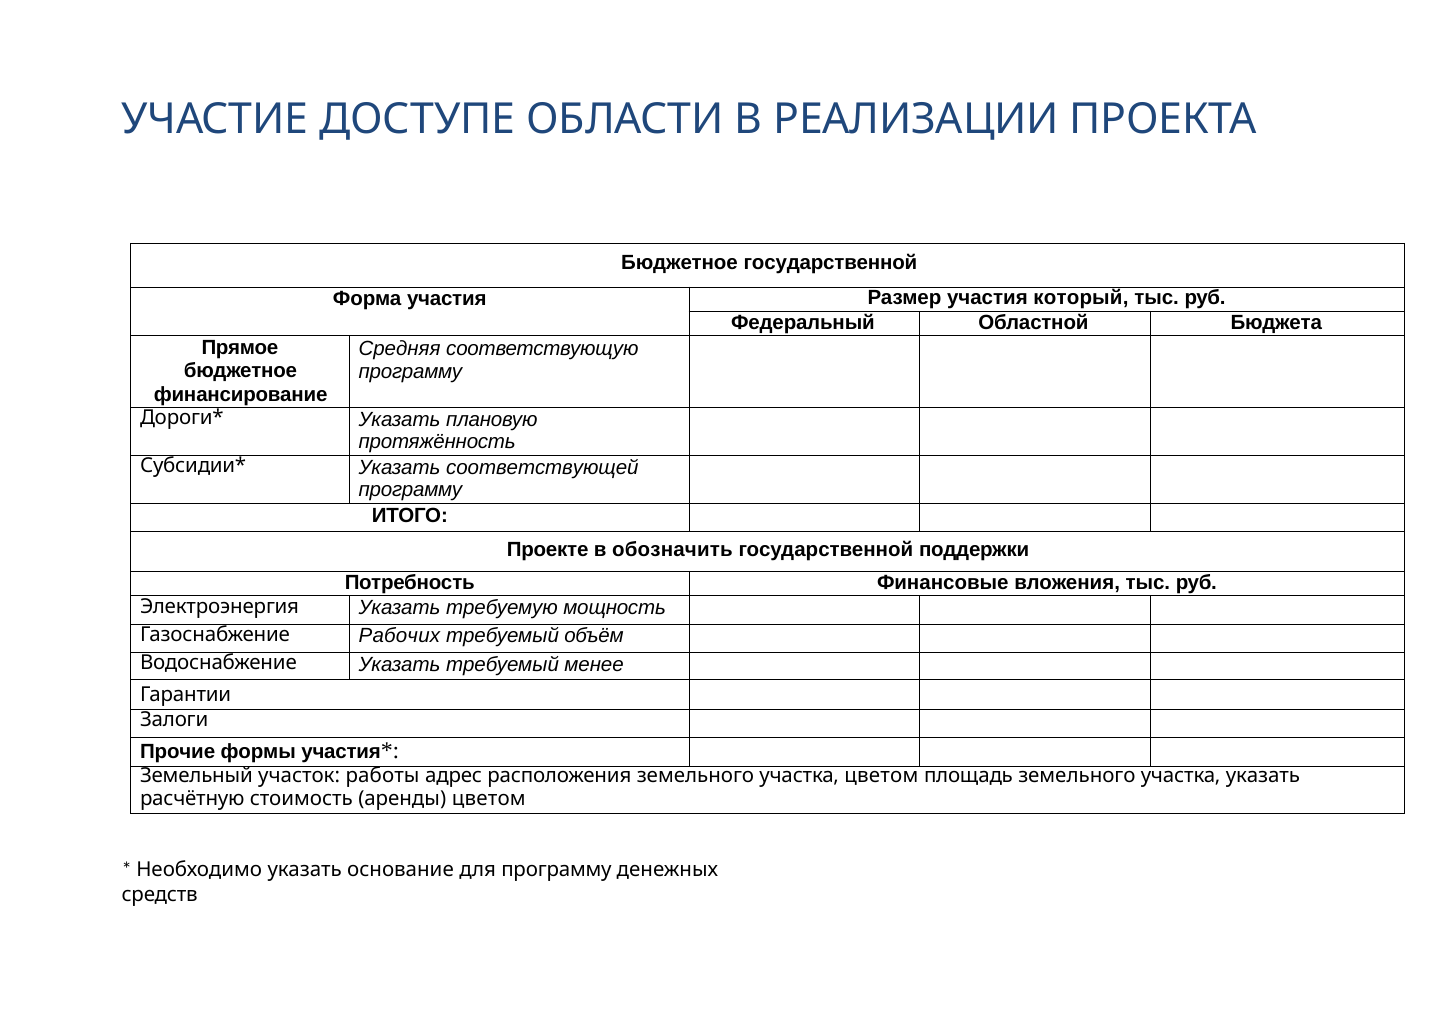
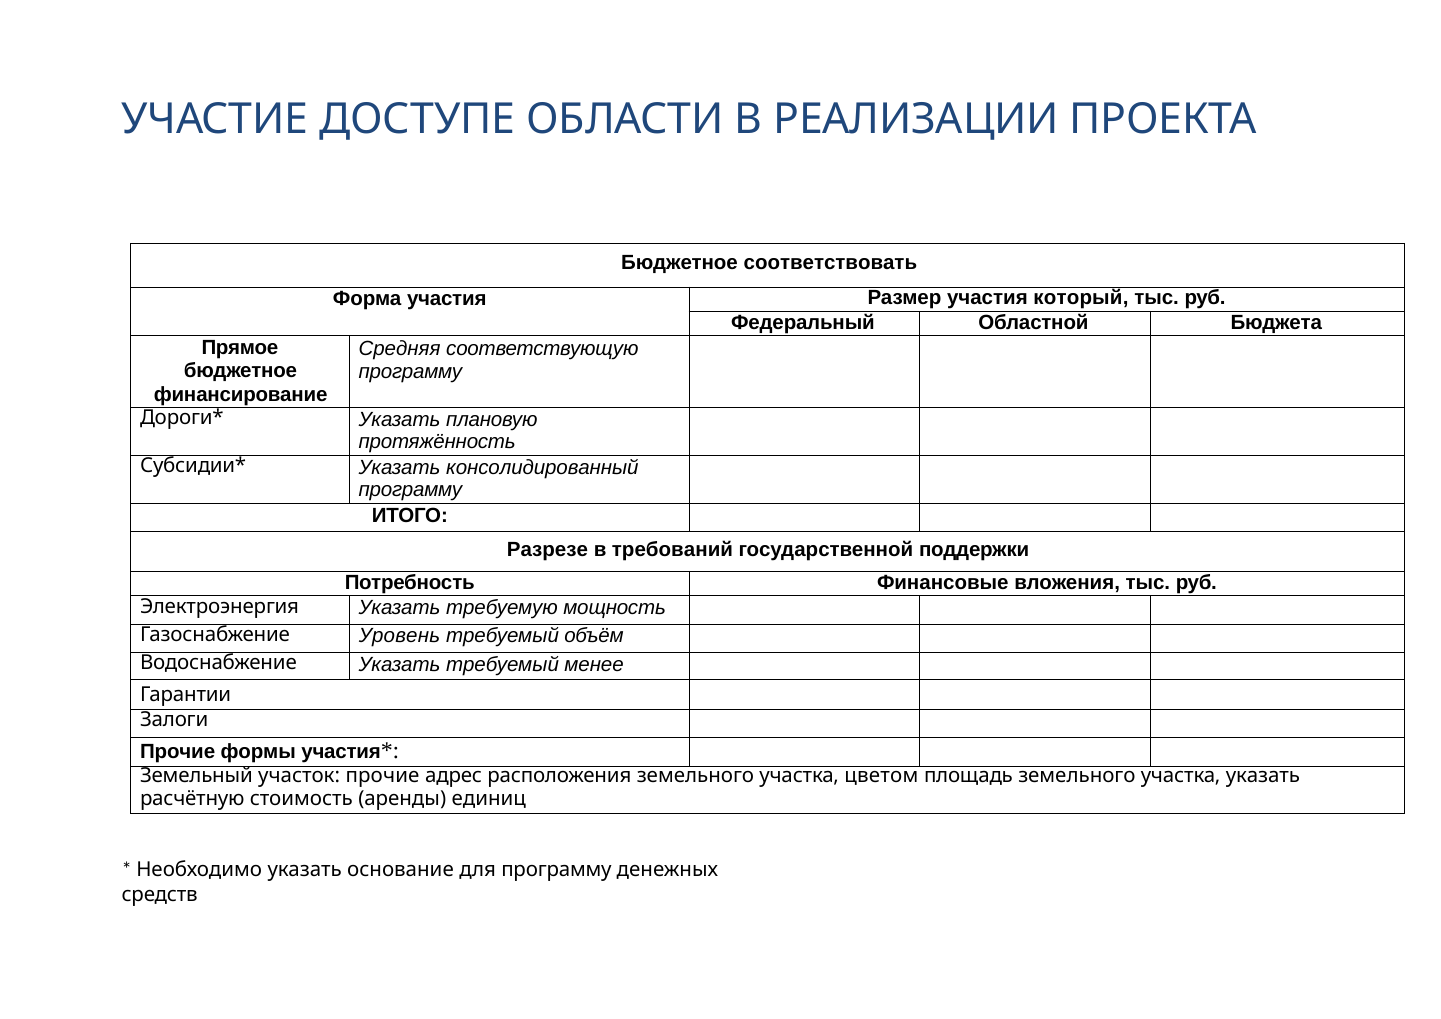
Бюджетное государственной: государственной -> соответствовать
соответствующей: соответствующей -> консолидированный
Проекте: Проекте -> Разрезе
обозначить: обозначить -> требований
Рабочих: Рабочих -> Уровень
участок работы: работы -> прочие
аренды цветом: цветом -> единиц
